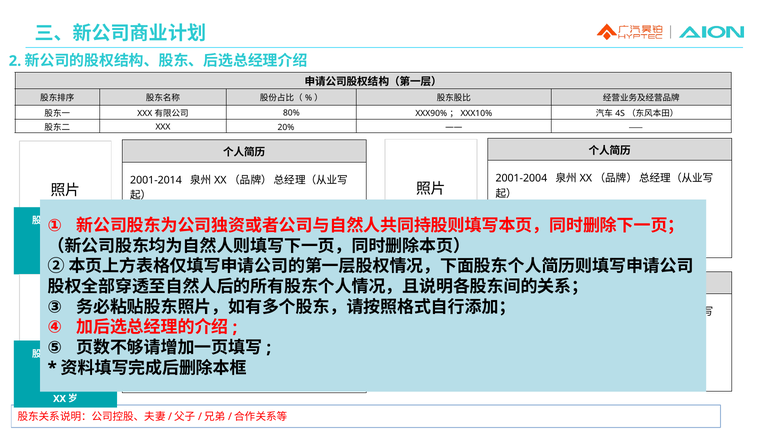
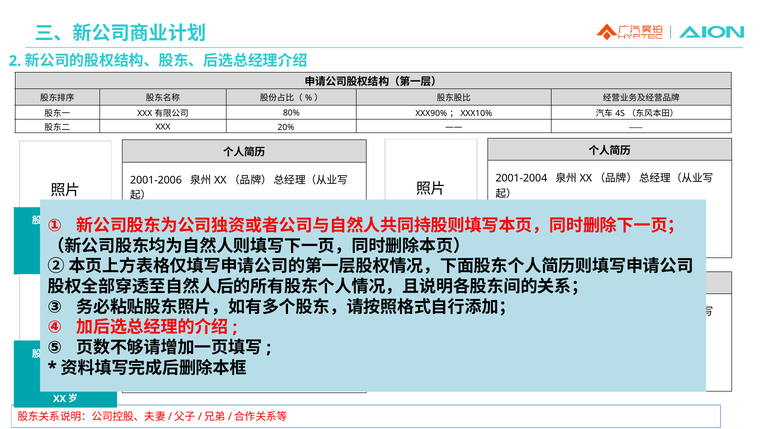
2001-2014: 2001-2014 -> 2001-2006
